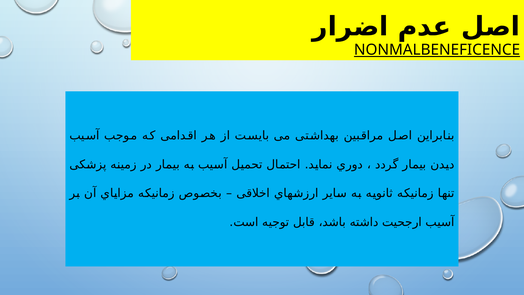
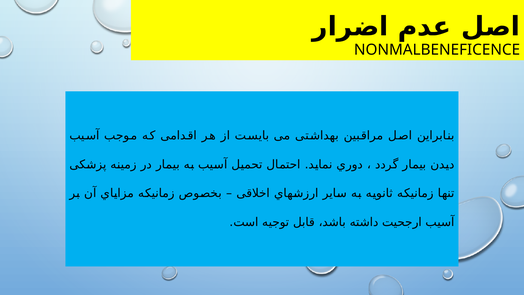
NONMALBENEFICENCE underline: present -> none
